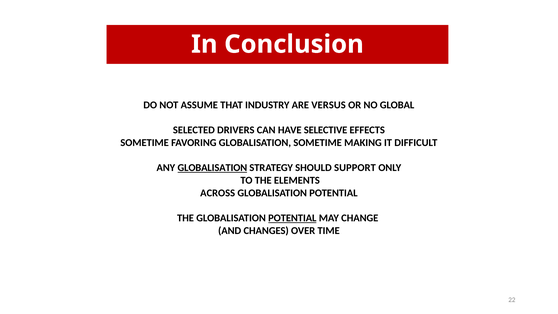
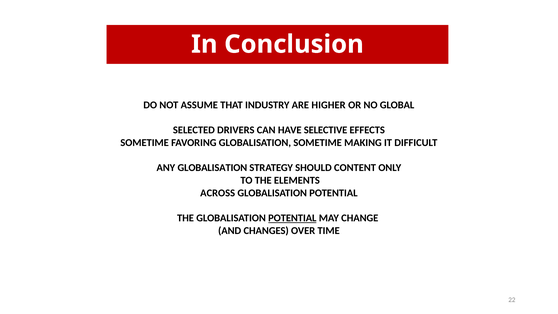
VERSUS: VERSUS -> HIGHER
GLOBALISATION at (212, 168) underline: present -> none
SUPPORT: SUPPORT -> CONTENT
